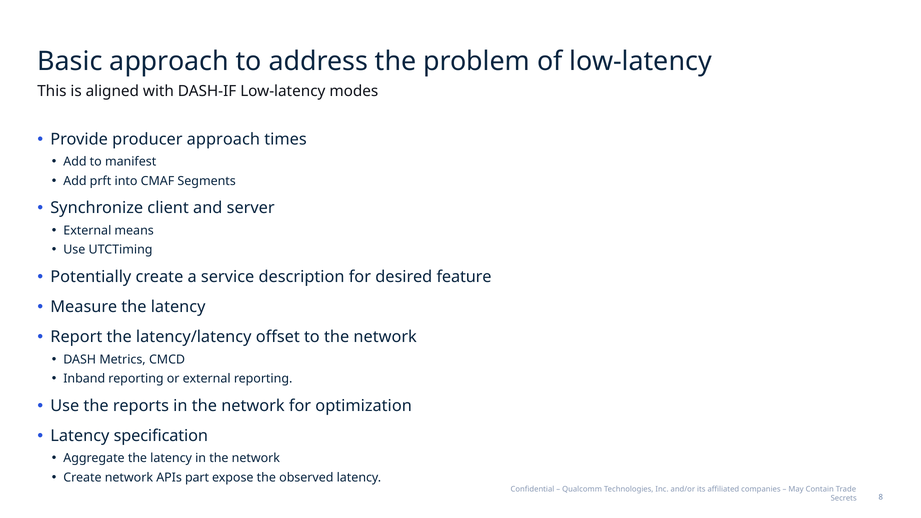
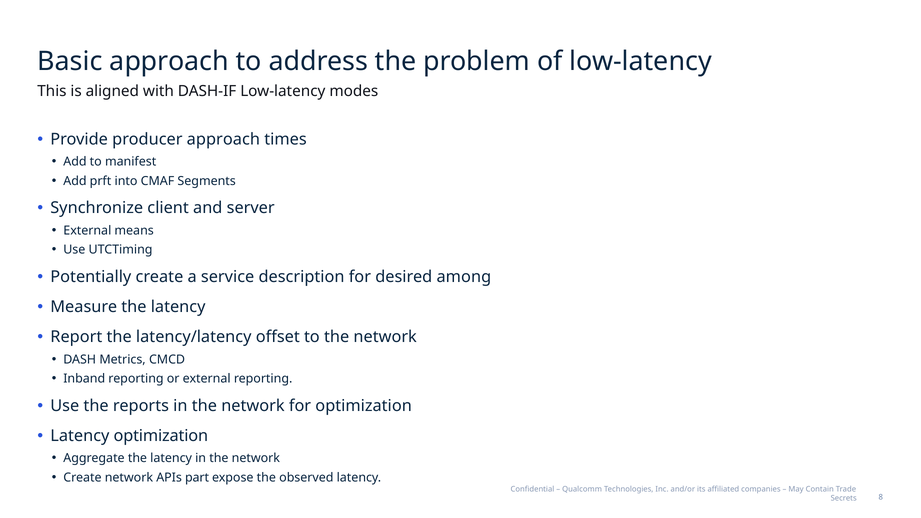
feature: feature -> among
Latency specification: specification -> optimization
